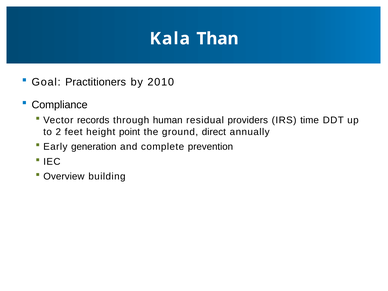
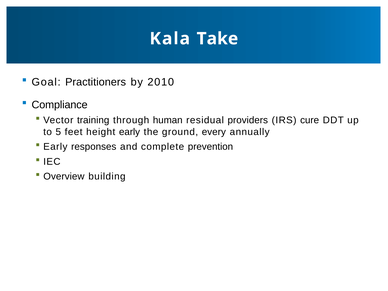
Than: Than -> Take
records: records -> training
time: time -> cure
2: 2 -> 5
height point: point -> early
direct: direct -> every
generation: generation -> responses
